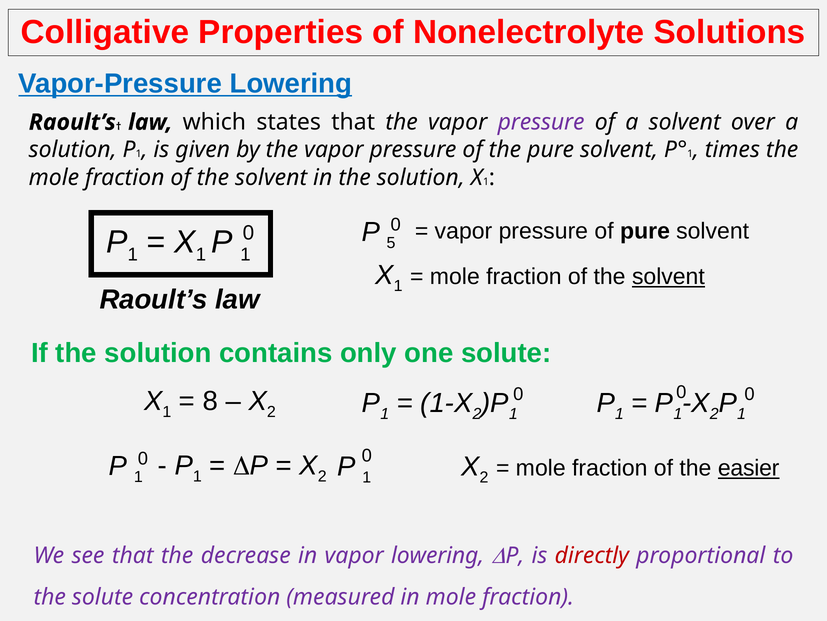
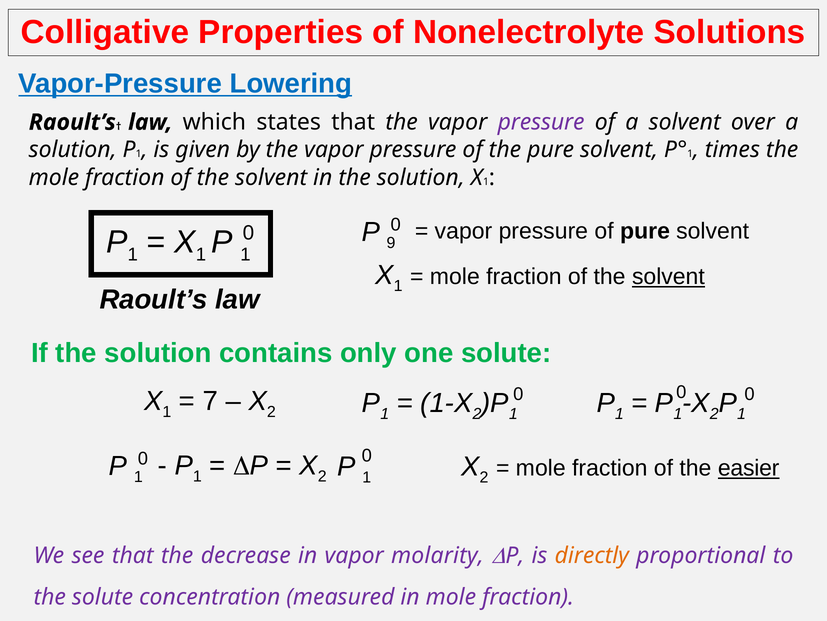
5: 5 -> 9
8: 8 -> 7
vapor lowering: lowering -> molarity
directly colour: red -> orange
